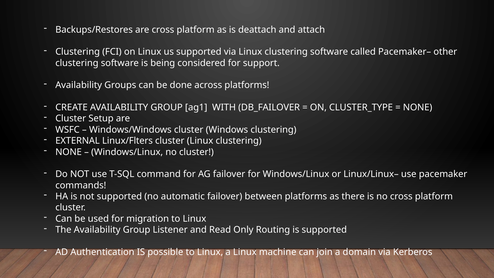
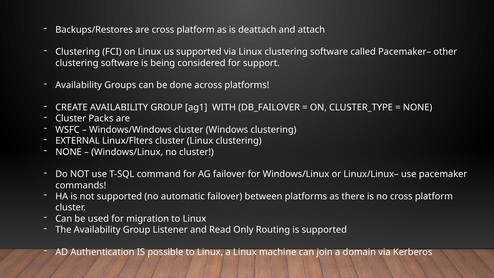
Setup: Setup -> Packs
